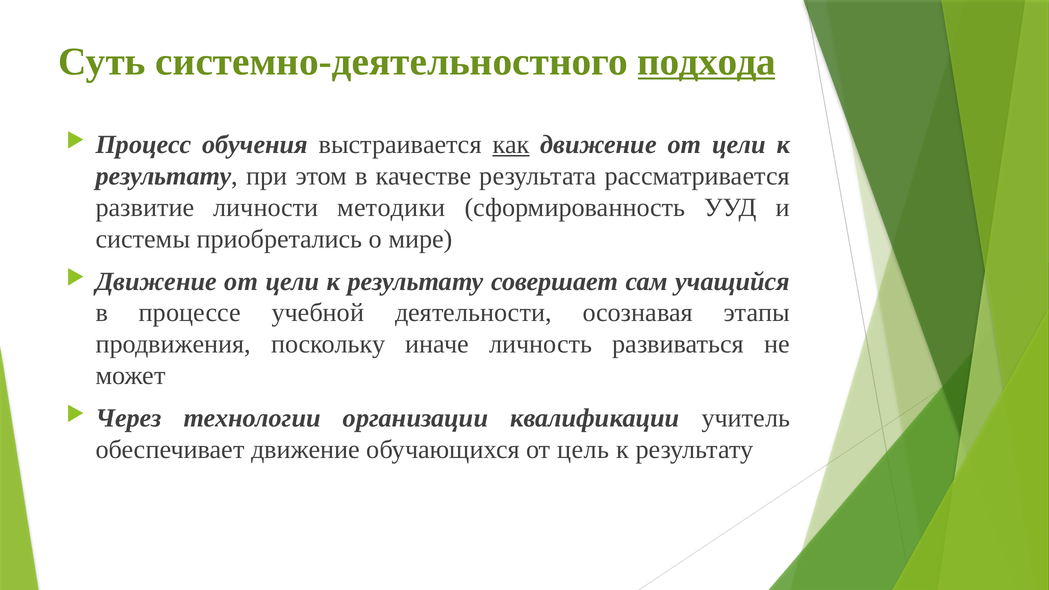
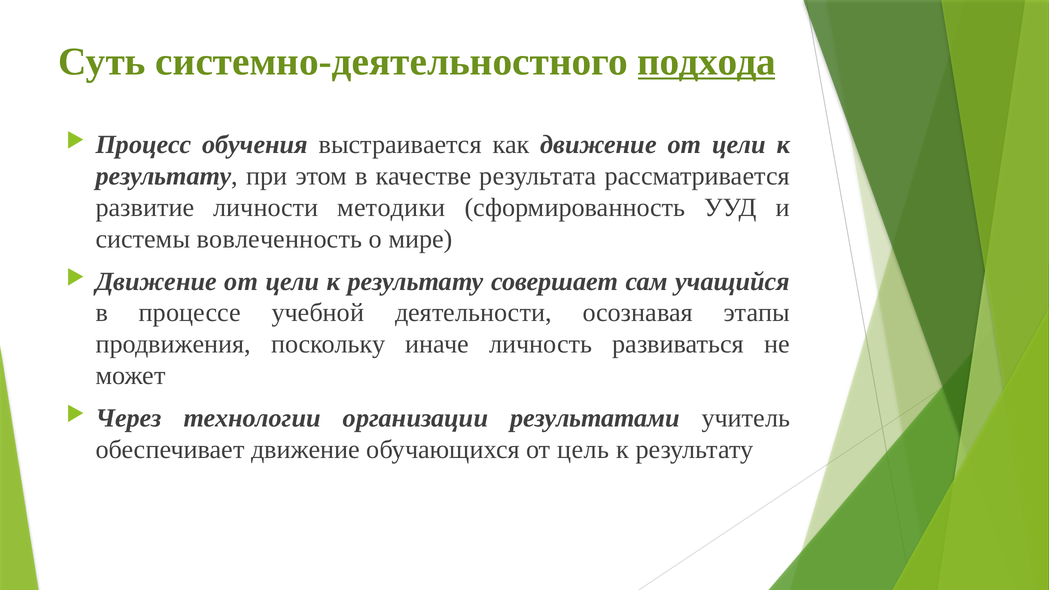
как underline: present -> none
приобретались: приобретались -> вовлеченность
квалификации: квалификации -> результатами
